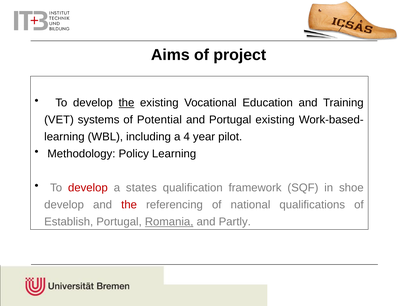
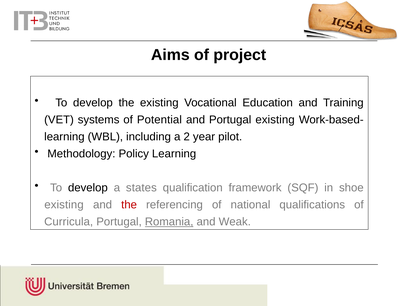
the at (126, 103) underline: present -> none
4: 4 -> 2
develop at (88, 188) colour: red -> black
develop at (64, 205): develop -> existing
Establish: Establish -> Curricula
Partly: Partly -> Weak
